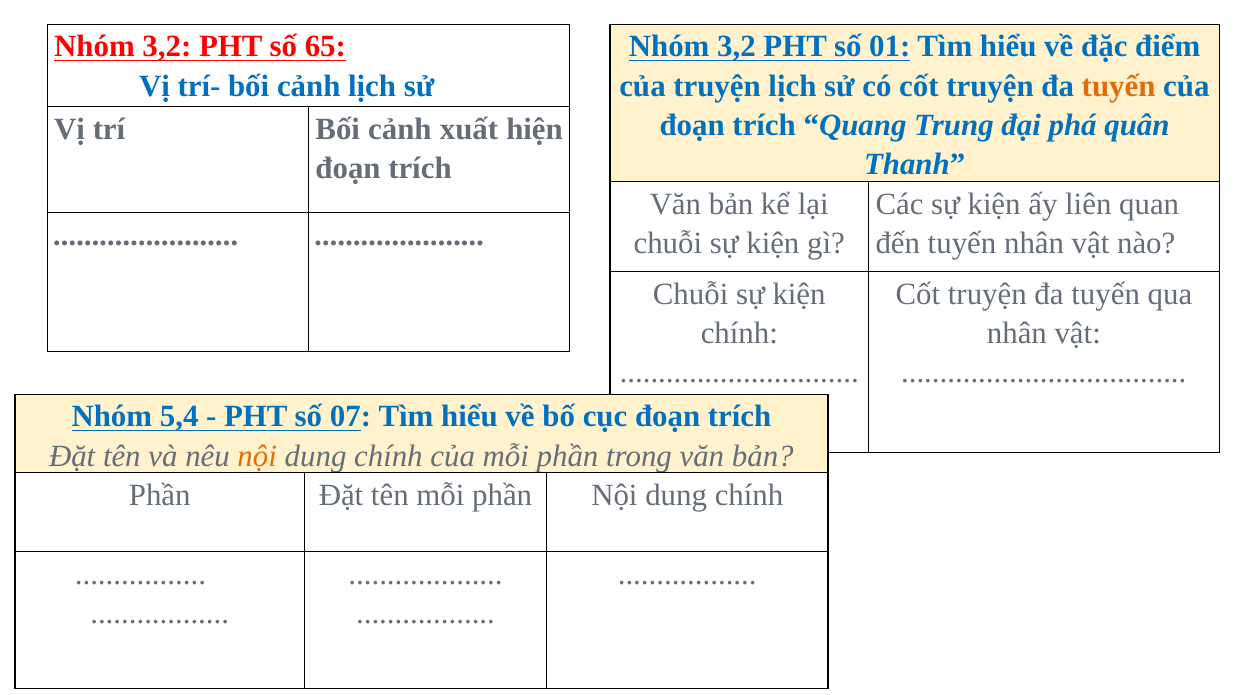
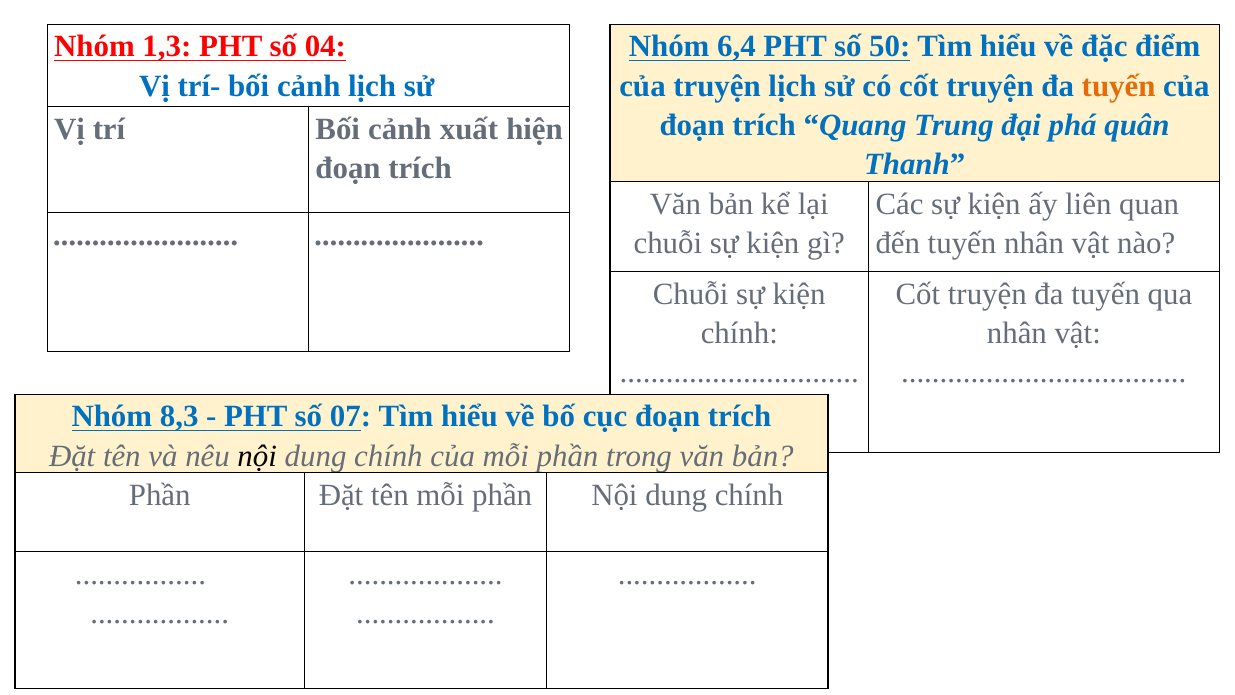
3,2 at (167, 47): 3,2 -> 1,3
65: 65 -> 04
3,2 at (736, 47): 3,2 -> 6,4
01: 01 -> 50
5,4: 5,4 -> 8,3
nội at (257, 456) colour: orange -> black
